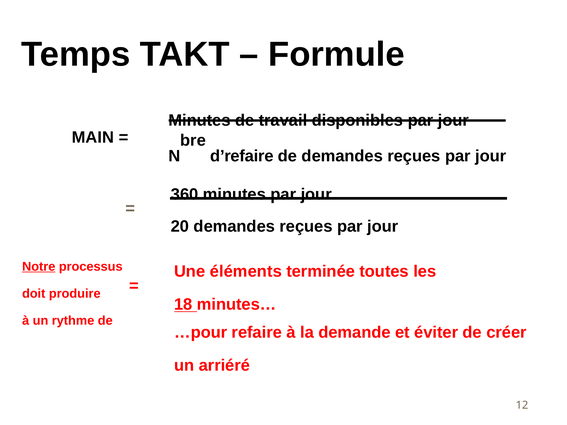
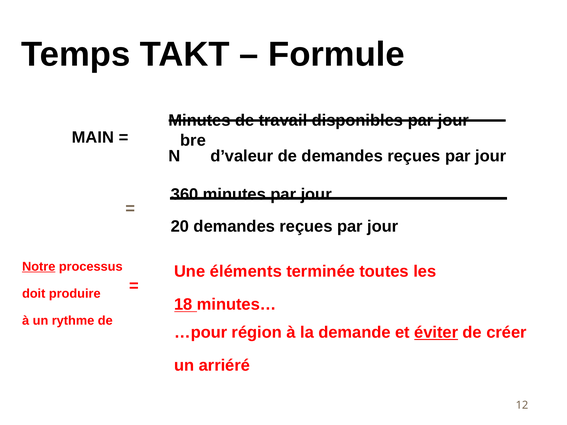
d’refaire: d’refaire -> d’valeur
refaire: refaire -> région
éviter underline: none -> present
